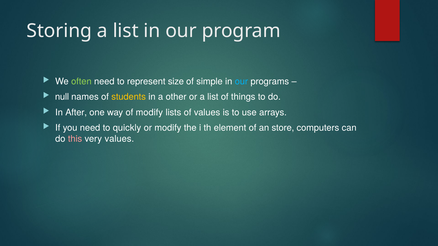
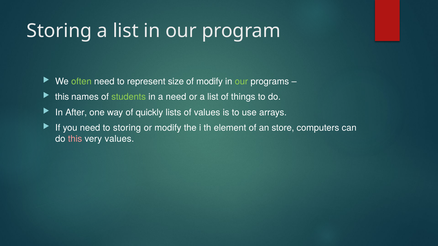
of simple: simple -> modify
our at (241, 82) colour: light blue -> light green
null at (62, 97): null -> this
students colour: yellow -> light green
a other: other -> need
of modify: modify -> quickly
to quickly: quickly -> storing
